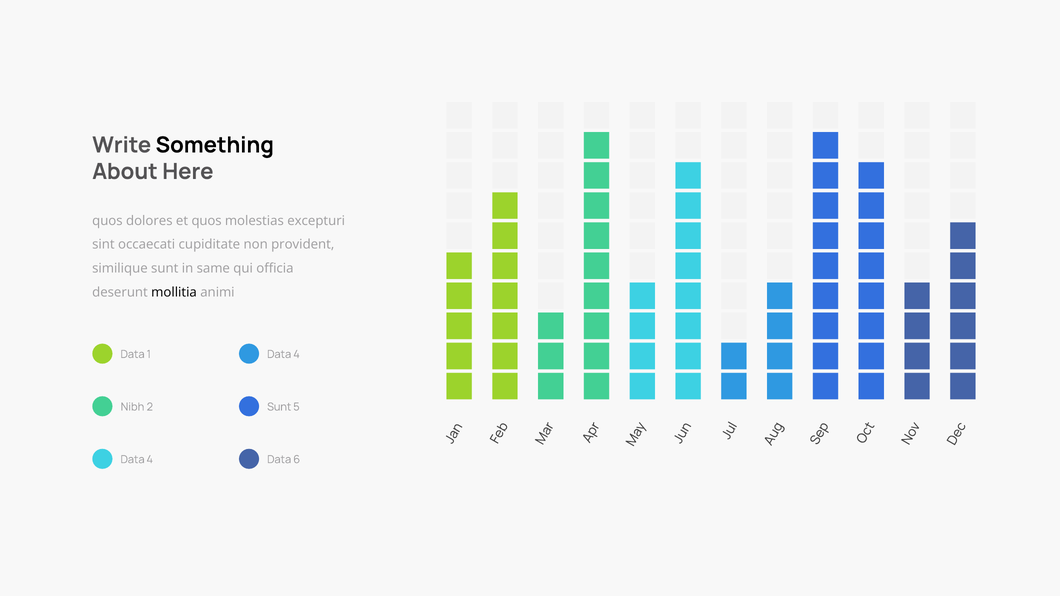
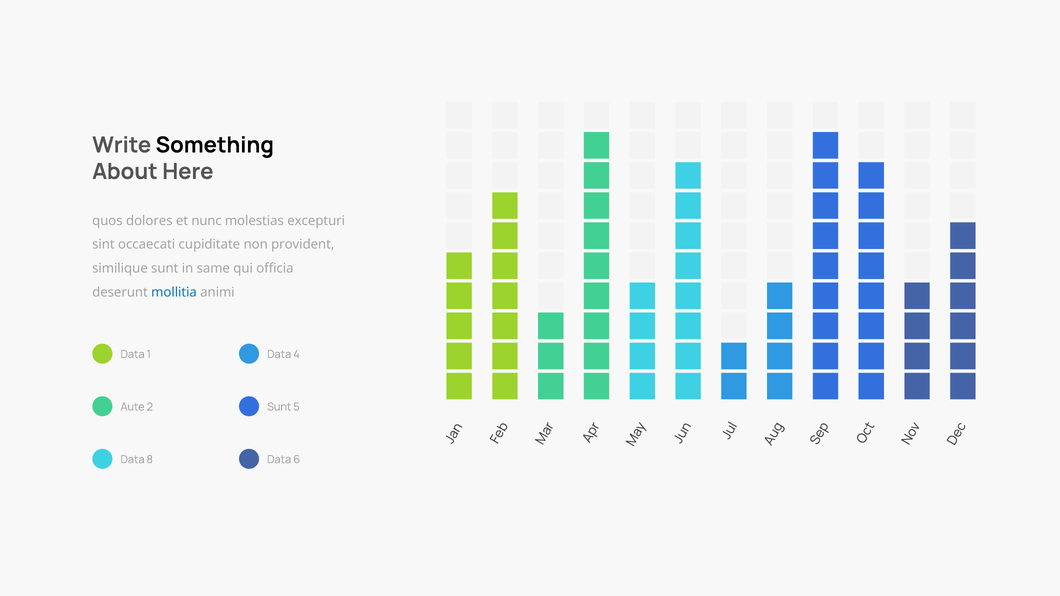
et quos: quos -> nunc
mollitia colour: black -> blue
Nibh: Nibh -> Aute
4 at (150, 460): 4 -> 8
